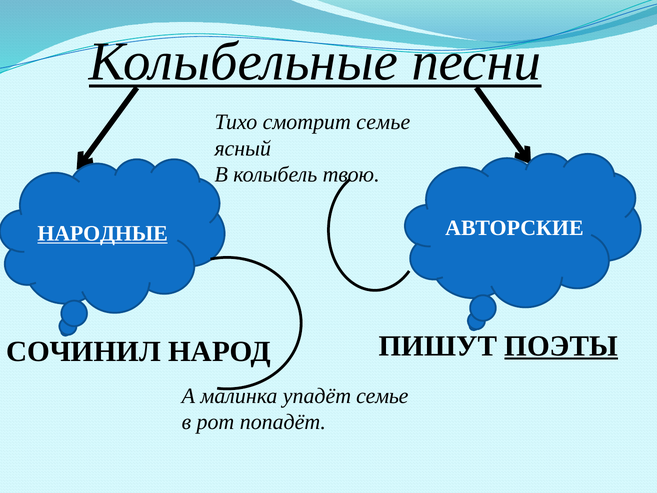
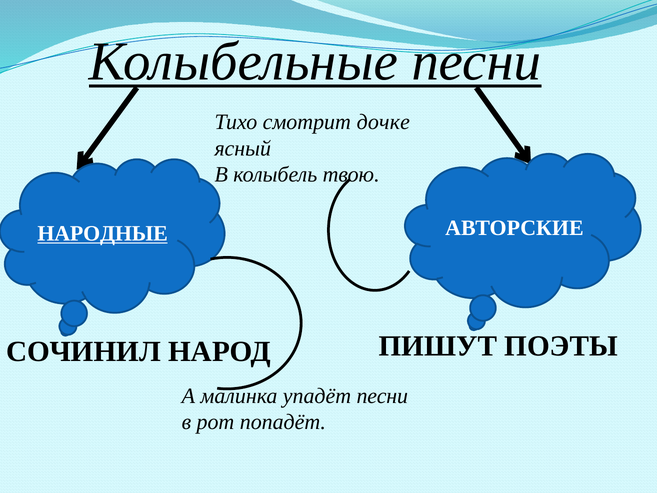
смотрит семье: семье -> дочке
ПОЭТЫ underline: present -> none
упадёт семье: семье -> песни
